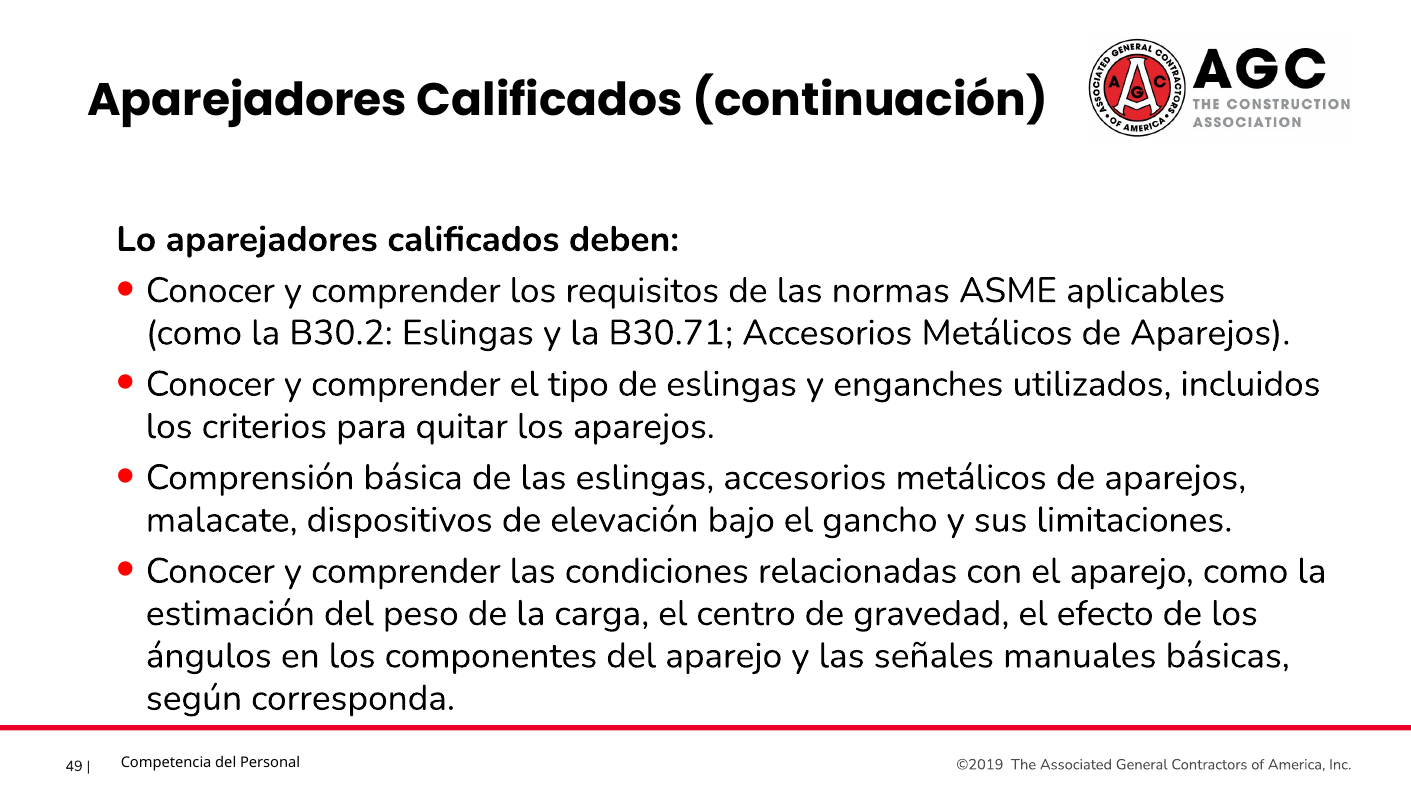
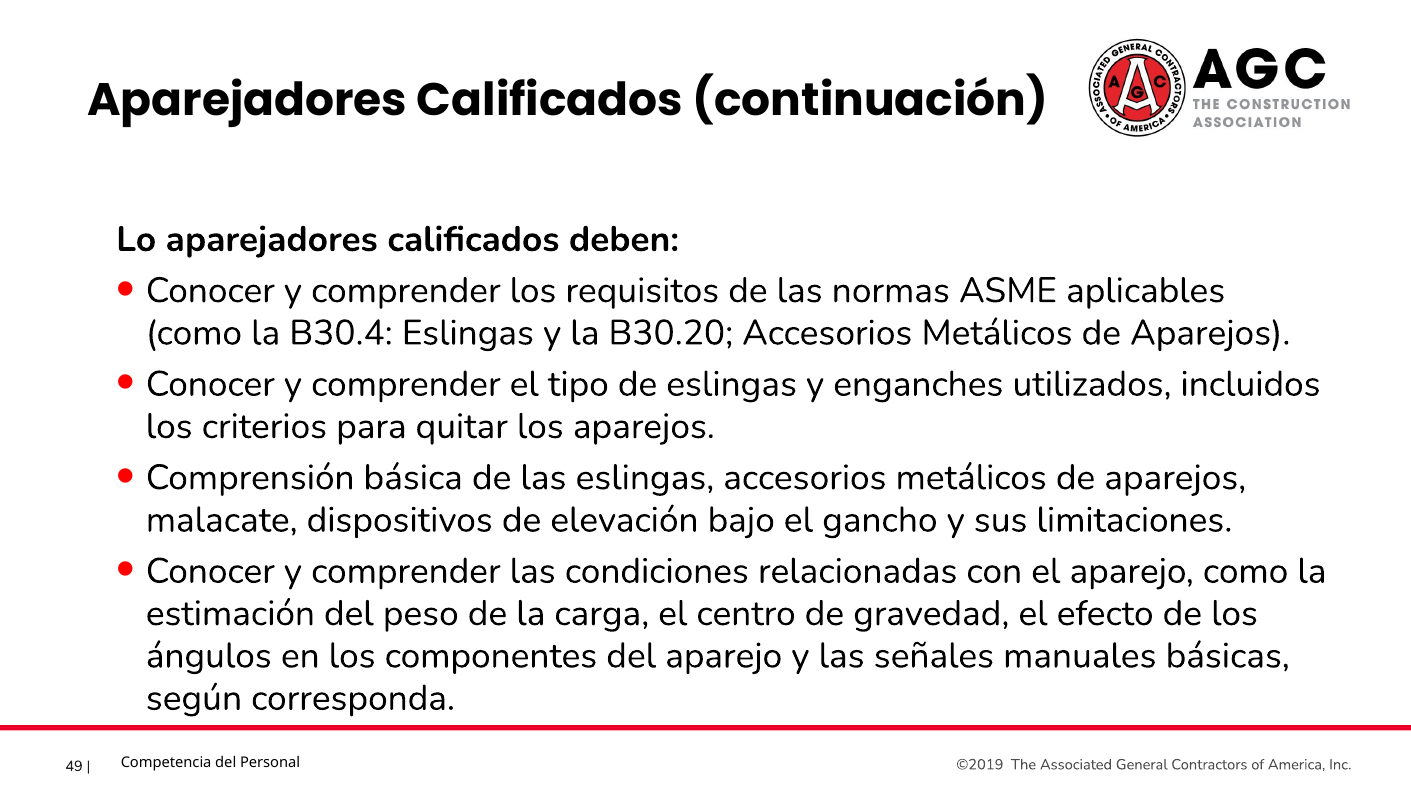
B30.2: B30.2 -> B30.4
B30.71: B30.71 -> B30.20
